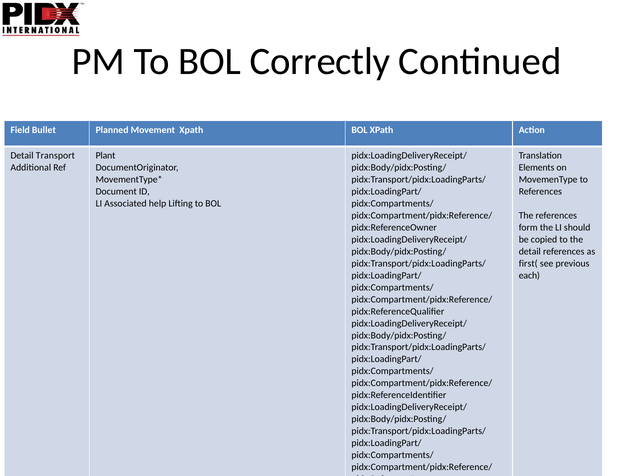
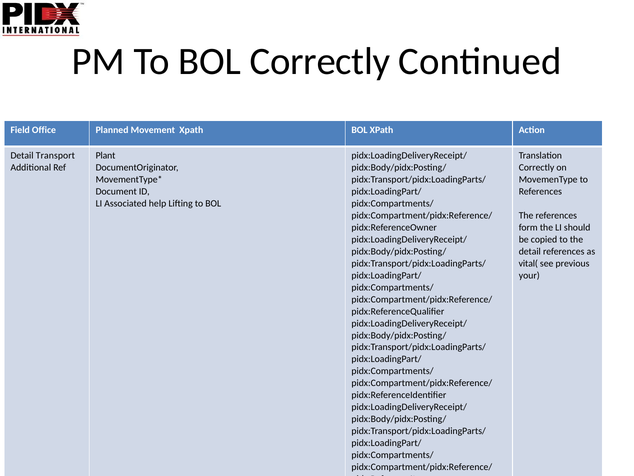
Bullet: Bullet -> Office
Elements at (537, 168): Elements -> Correctly
first(: first( -> vital(
each: each -> your
